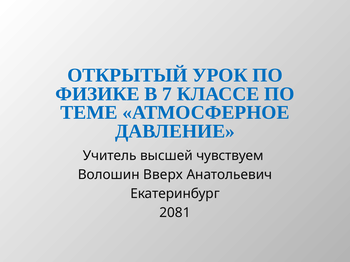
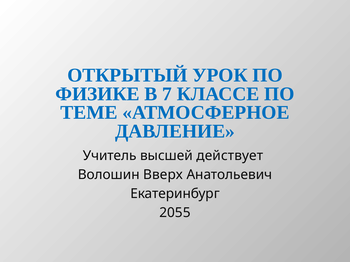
чувствуем: чувствуем -> действует
2081: 2081 -> 2055
